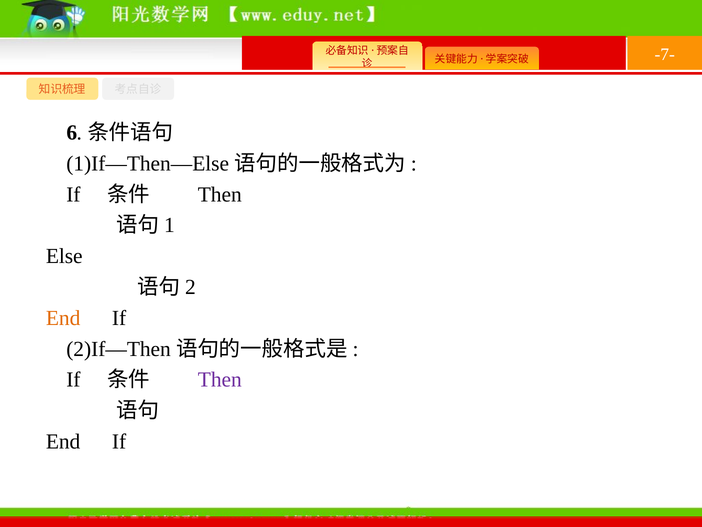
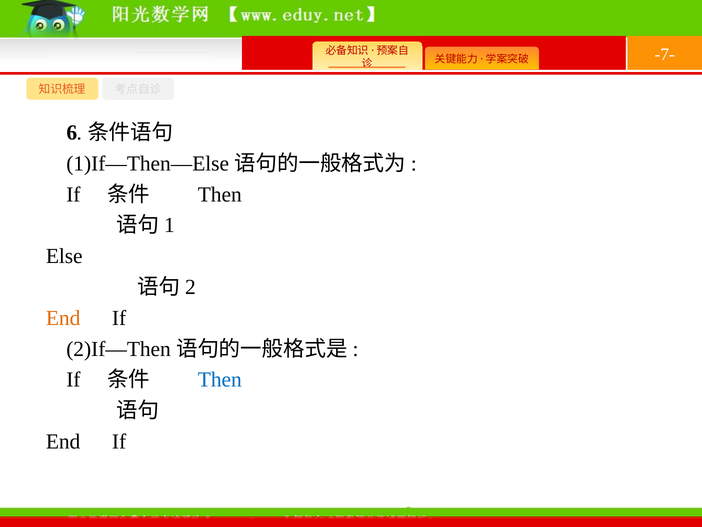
Then at (220, 379) colour: purple -> blue
